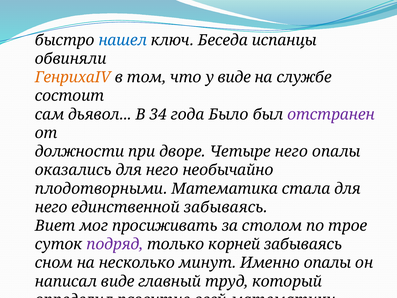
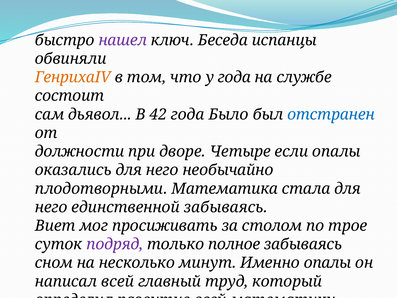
нашел colour: blue -> purple
у виде: виде -> года
34: 34 -> 42
отстранен colour: purple -> blue
Четыре него: него -> если
корней: корней -> полное
написал виде: виде -> всей
